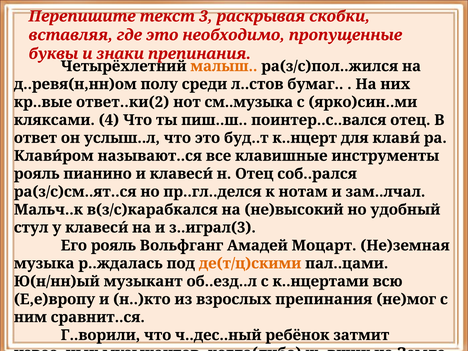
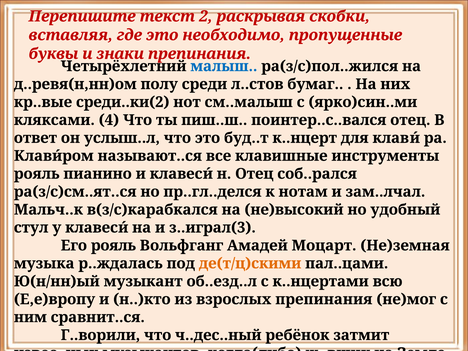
3: 3 -> 2
малыш colour: orange -> blue
ответ..ки(2: ответ..ки(2 -> среди..ки(2
см..музыка: см..музыка -> см..малыш
